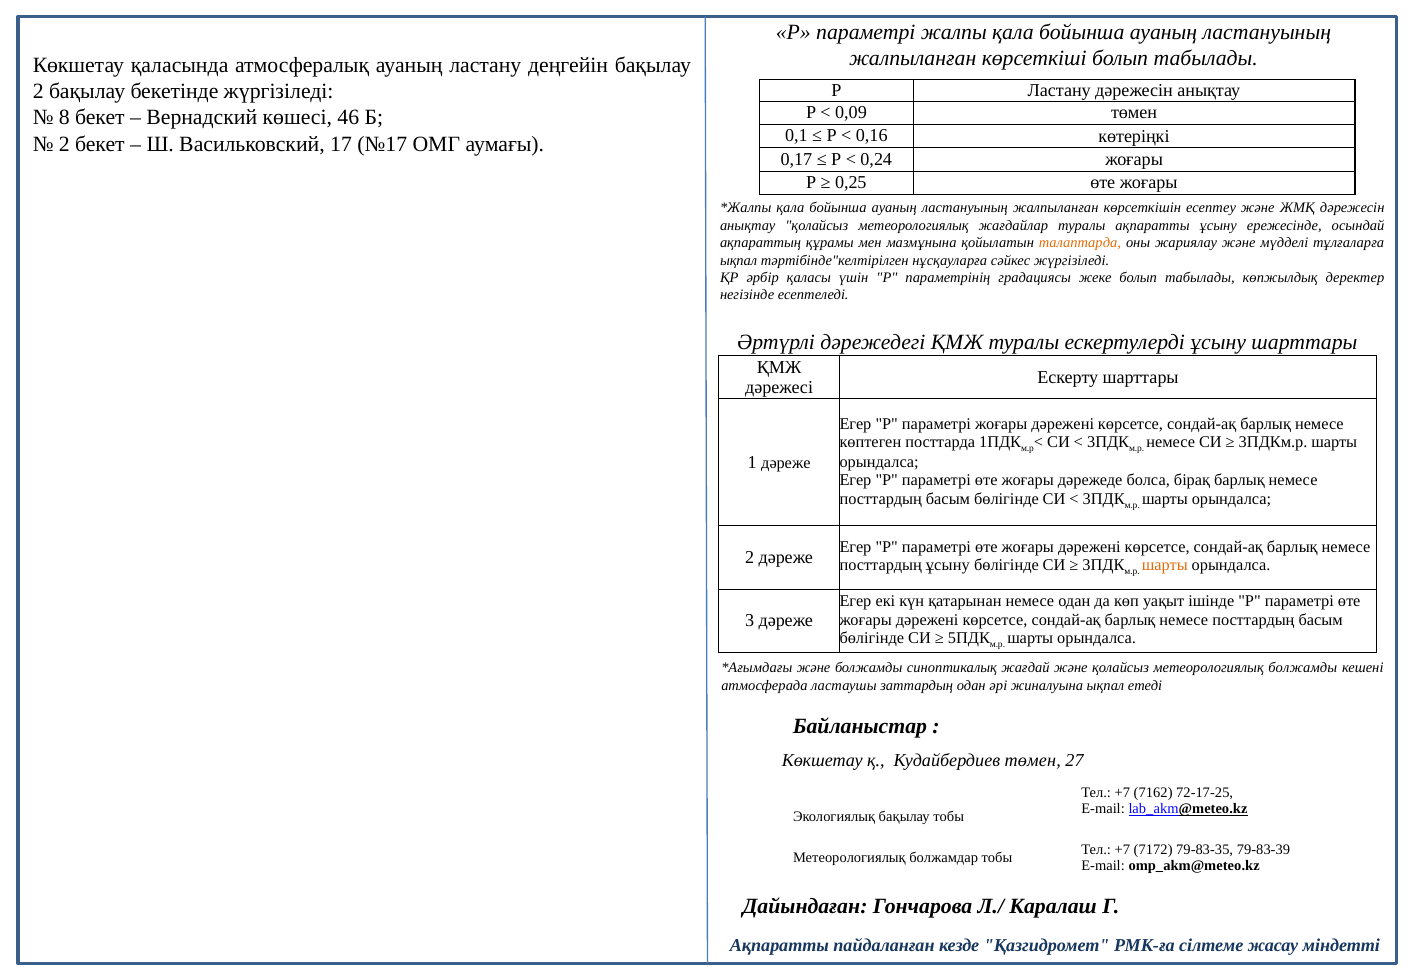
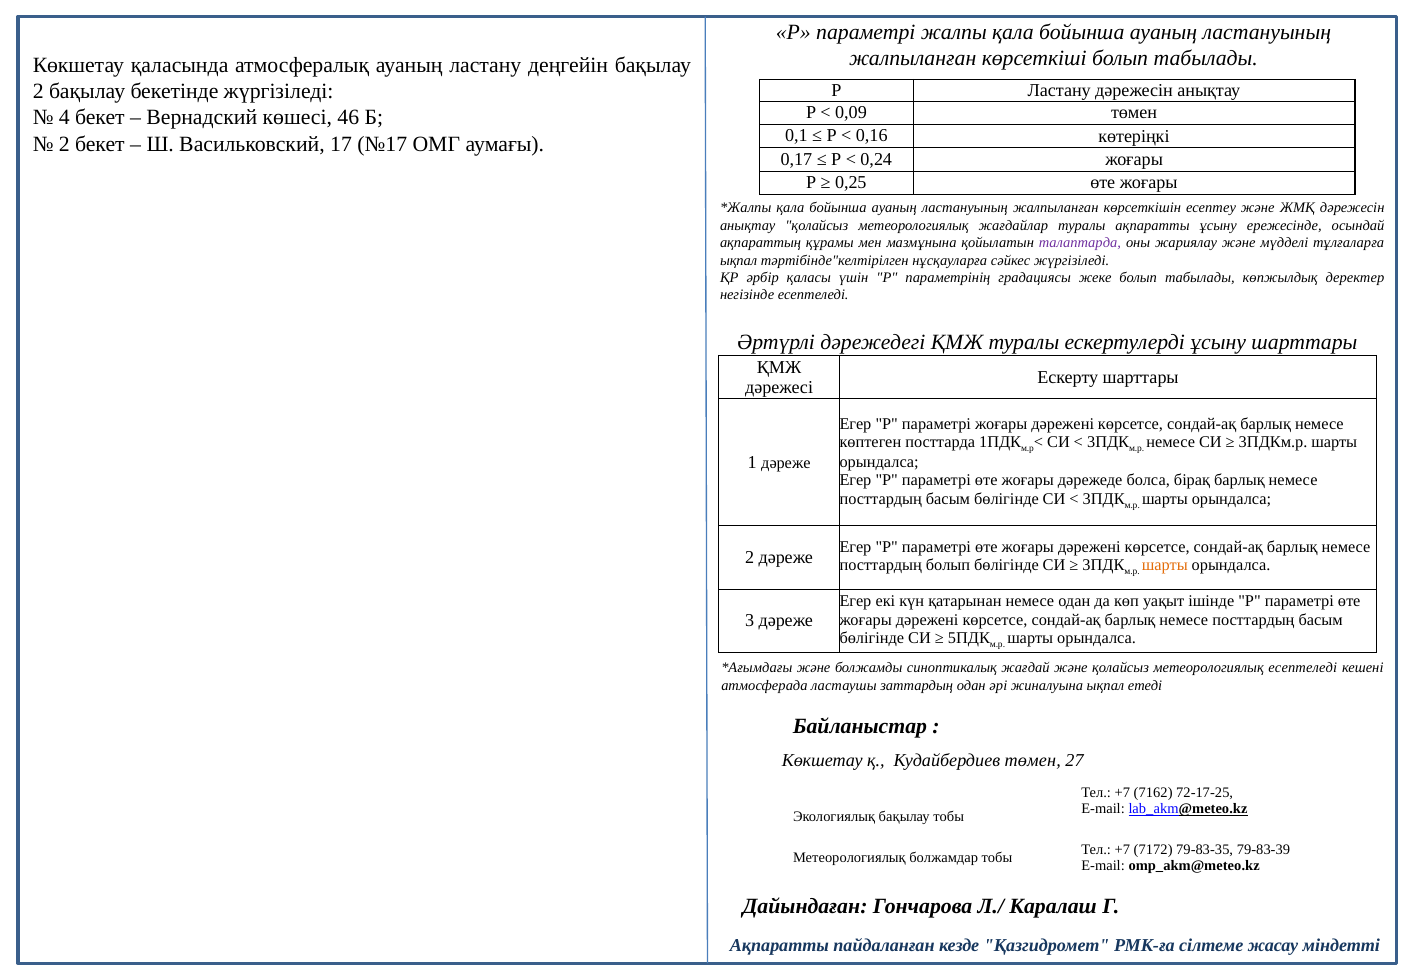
8: 8 -> 4
талаптарда colour: orange -> purple
посттардың ұсыну: ұсыну -> болып
метеорологиялық болжамды: болжамды -> есептеледі
